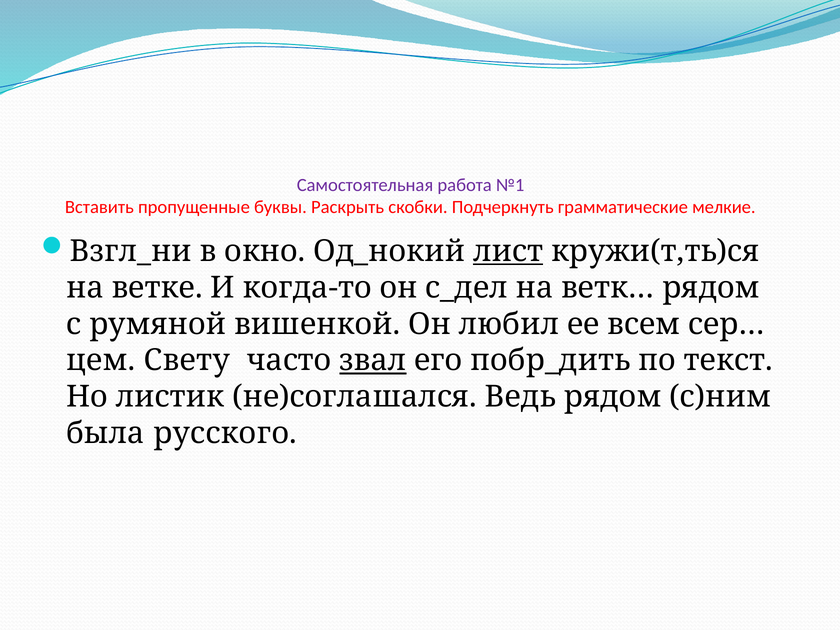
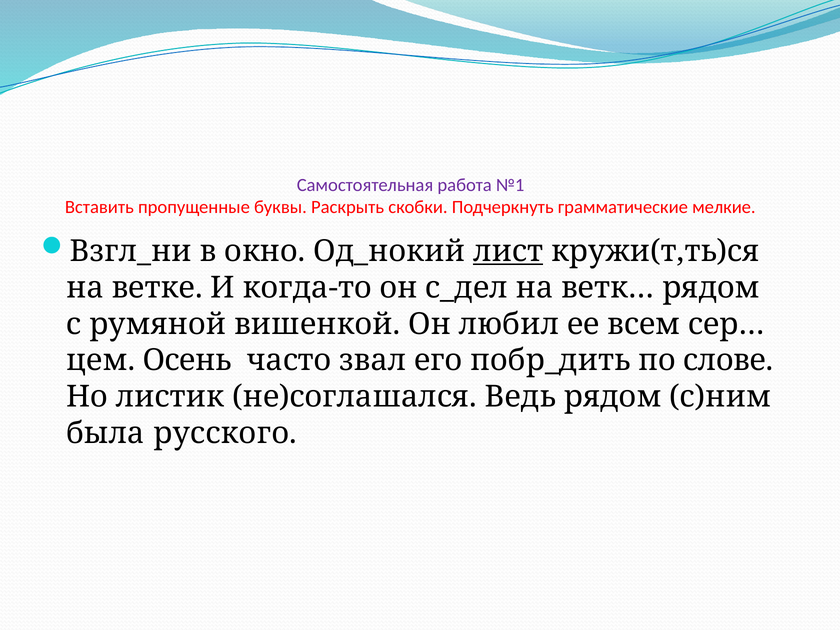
Свету: Свету -> Осень
звал underline: present -> none
текст: текст -> слове
